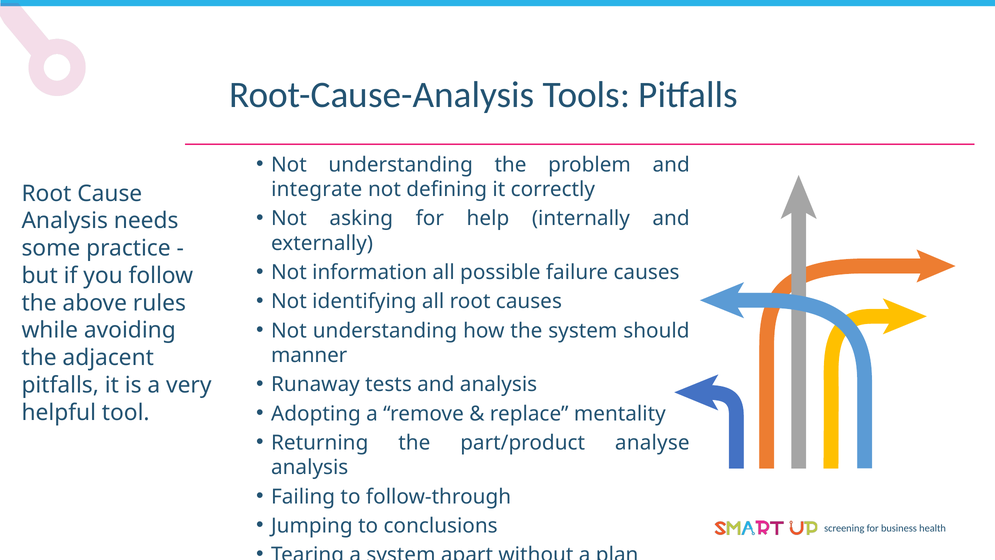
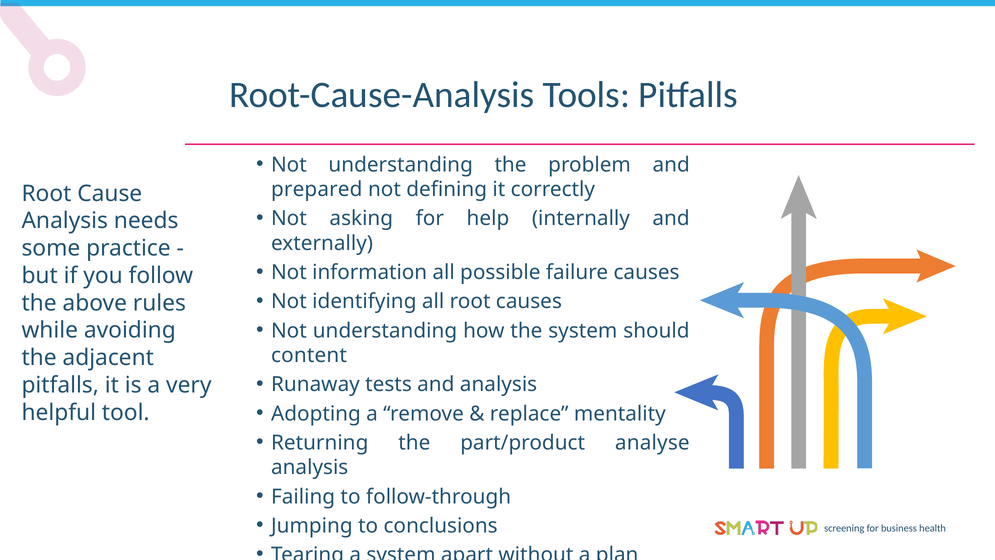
integrate: integrate -> prepared
manner: manner -> content
